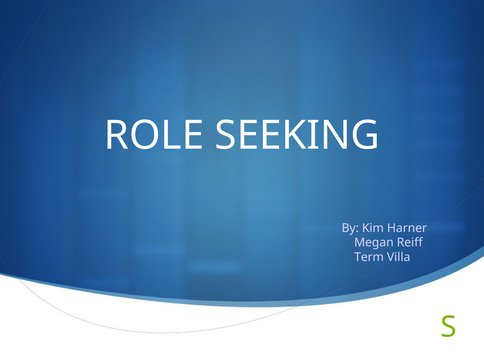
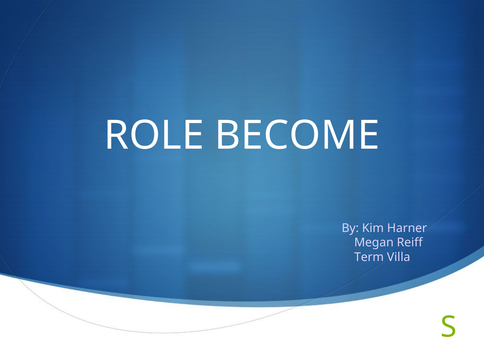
SEEKING: SEEKING -> BECOME
